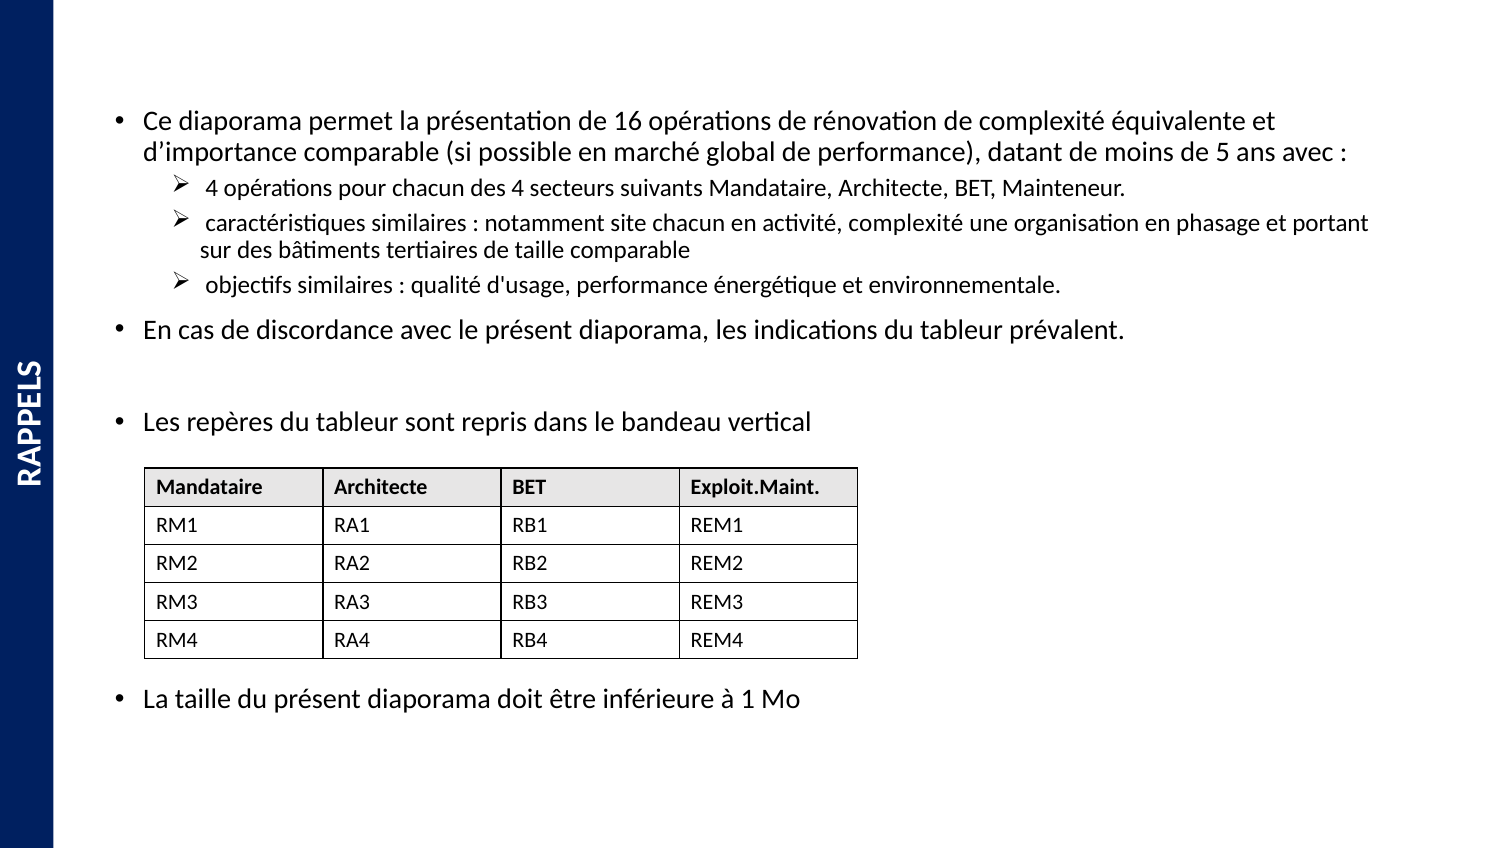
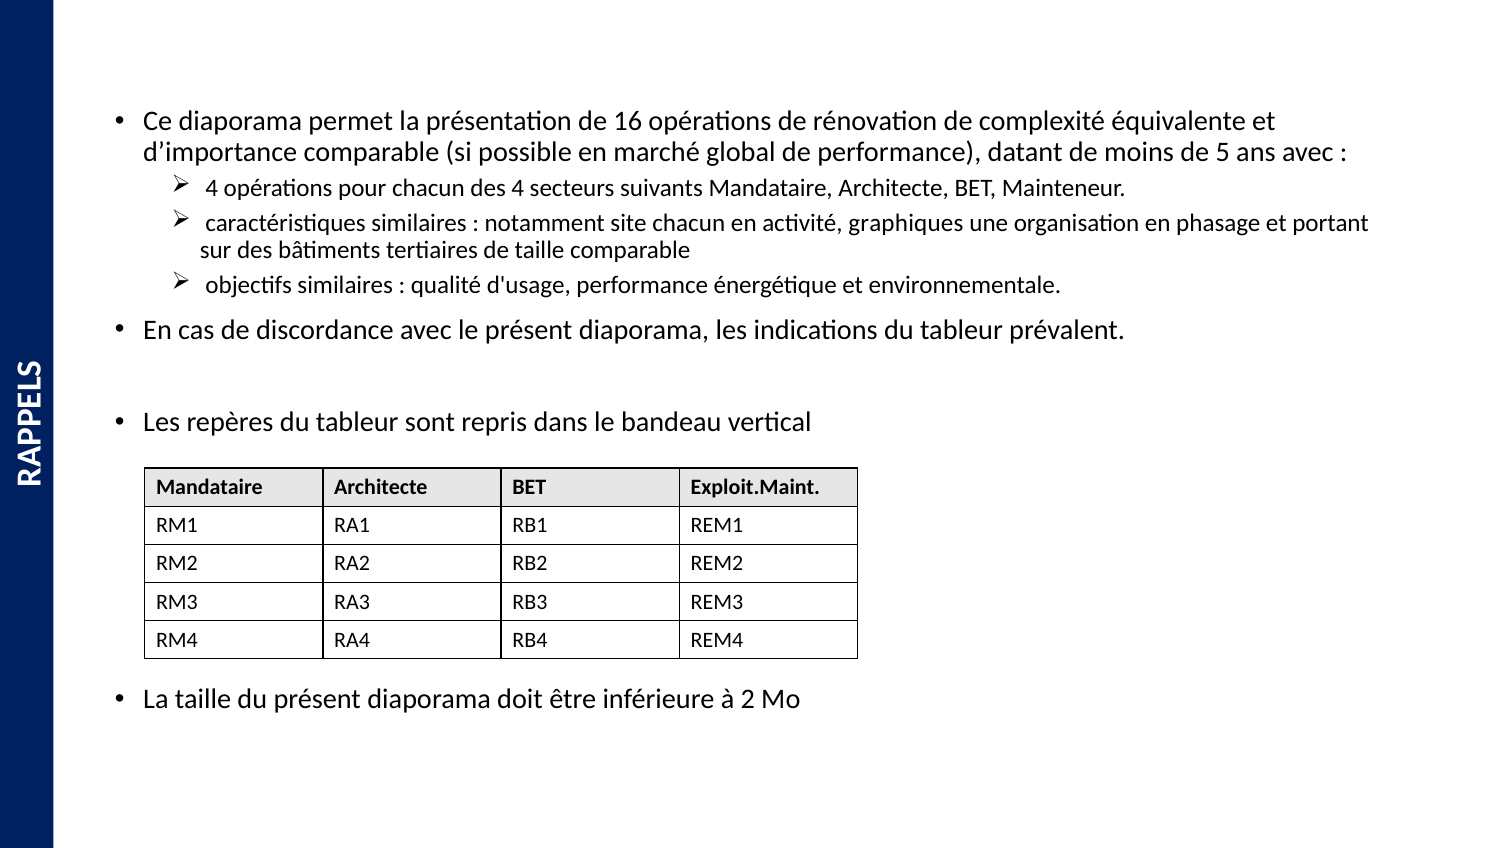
activité complexité: complexité -> graphiques
1: 1 -> 2
